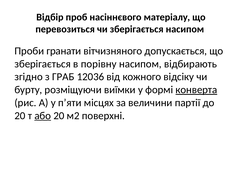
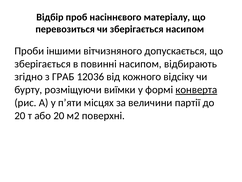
гранати: гранати -> іншими
порівну: порівну -> повинні
або underline: present -> none
